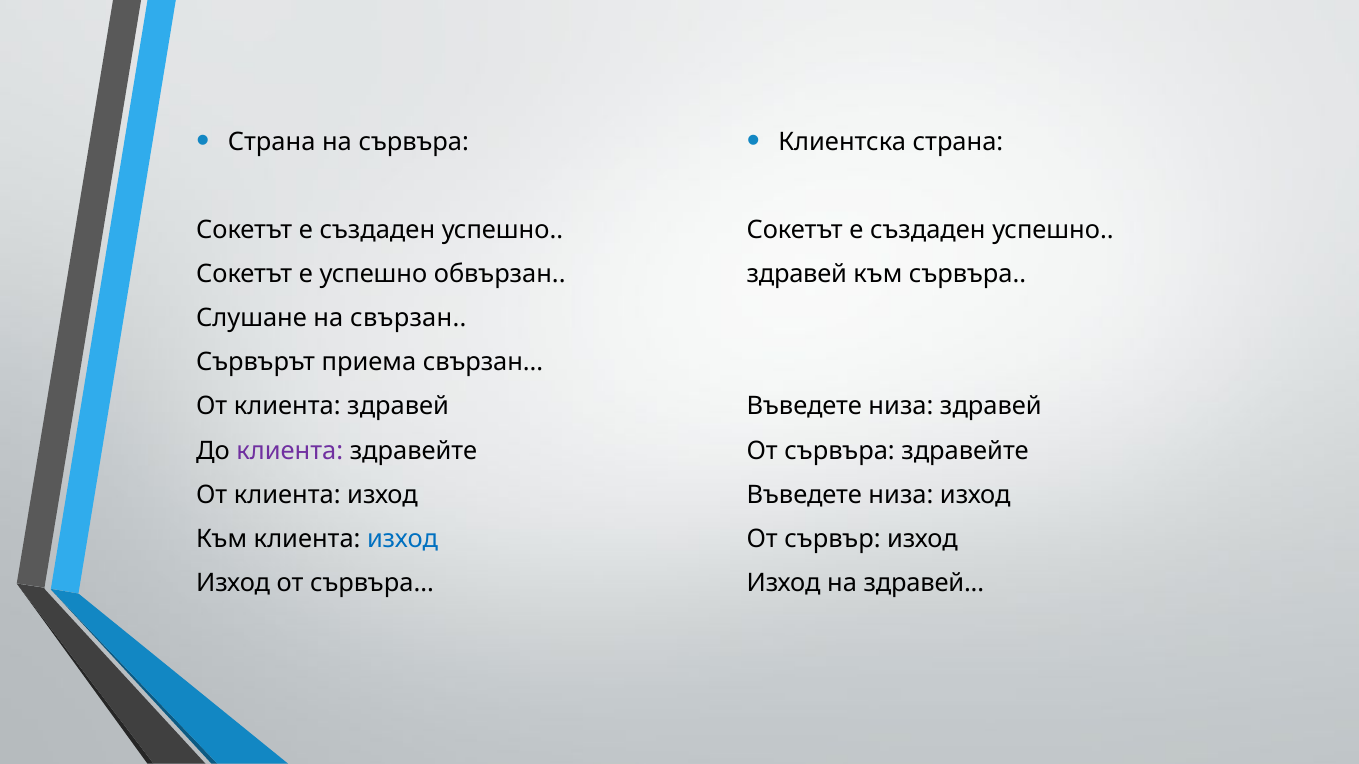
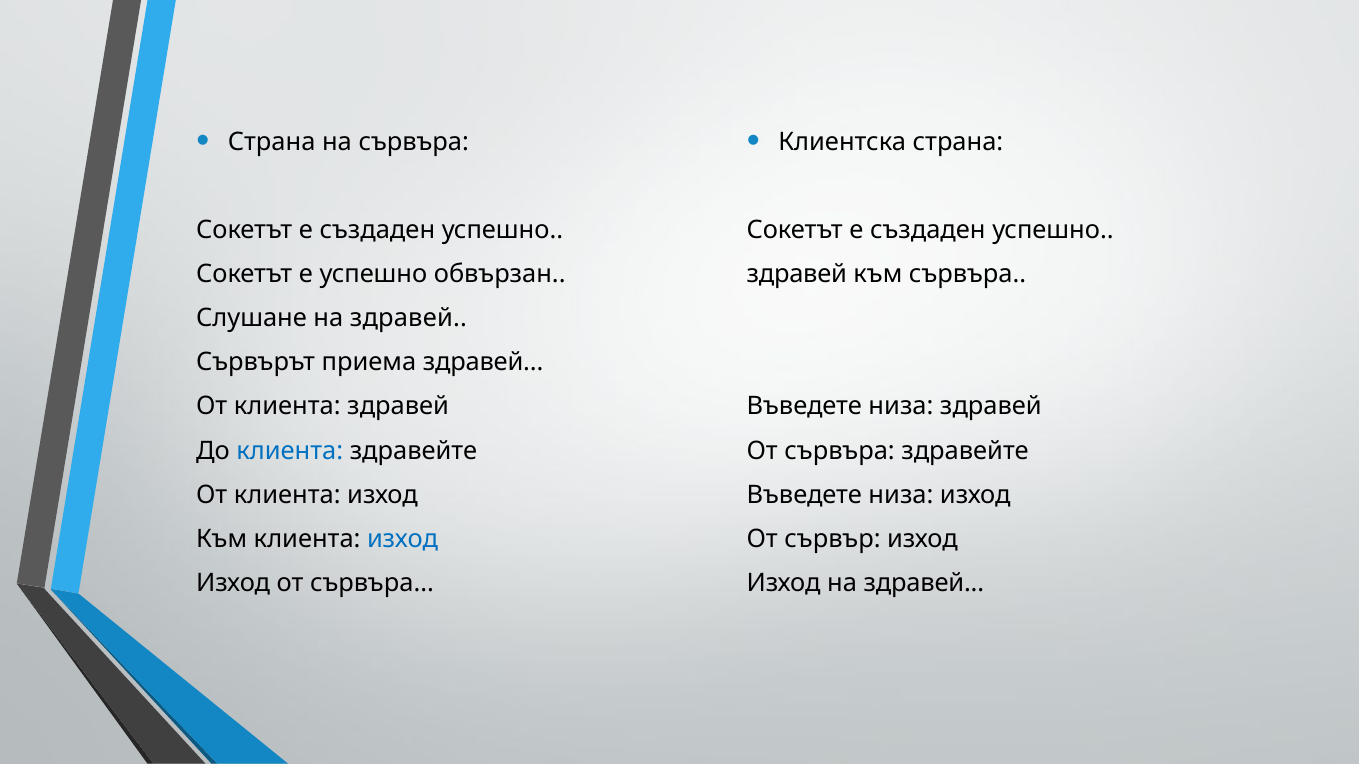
Слушане на свързан: свързан -> здравей
приема свързан: свързан -> здравей
клиента at (290, 451) colour: purple -> blue
